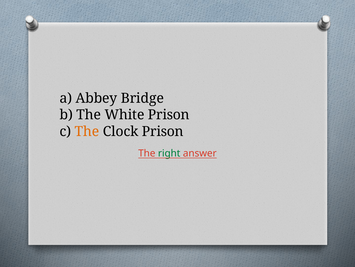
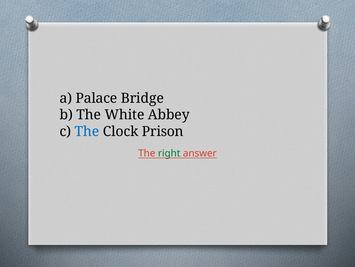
Abbey: Abbey -> Palace
White Prison: Prison -> Abbey
The at (87, 131) colour: orange -> blue
